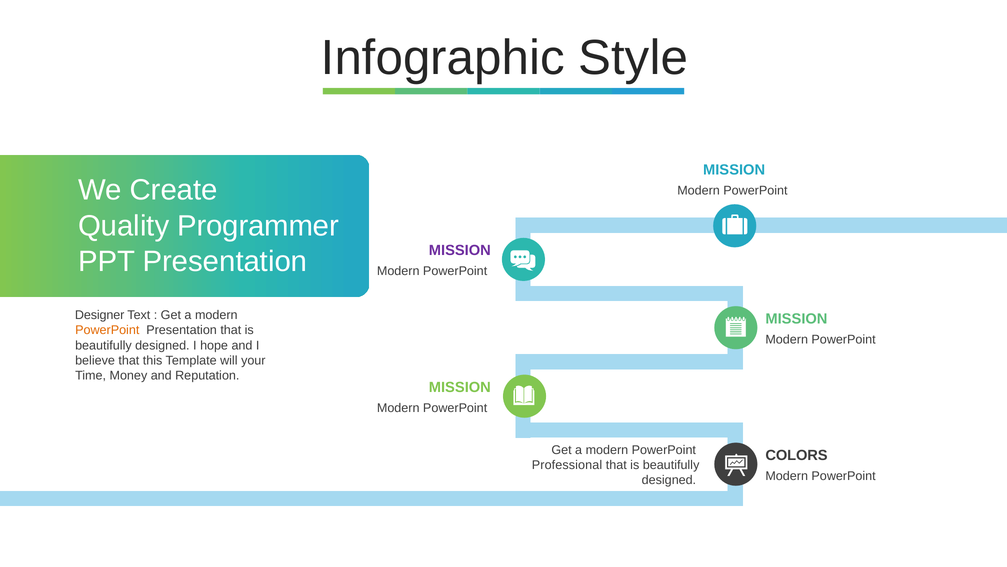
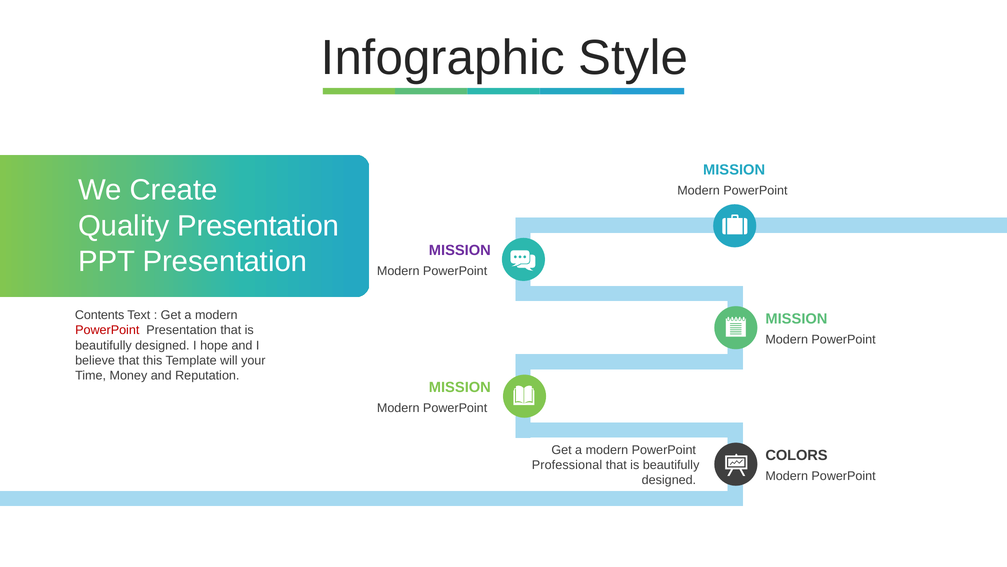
Quality Programmer: Programmer -> Presentation
Designer: Designer -> Contents
PowerPoint at (107, 330) colour: orange -> red
